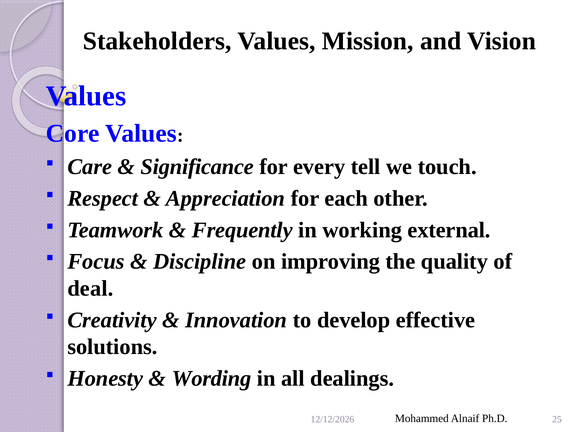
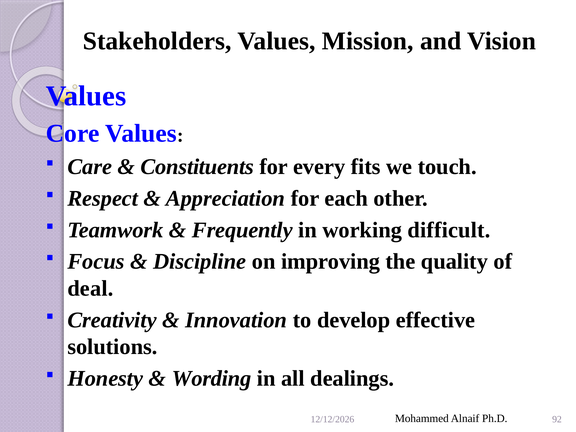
Significance: Significance -> Constituents
tell: tell -> fits
external: external -> difficult
25: 25 -> 92
